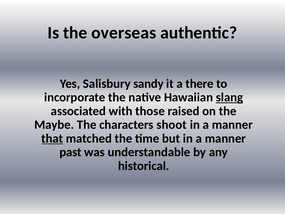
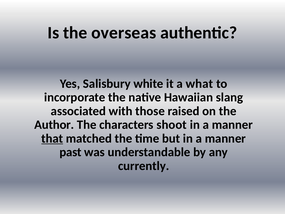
sandy: sandy -> white
there: there -> what
slang underline: present -> none
Maybe: Maybe -> Author
historical: historical -> currently
